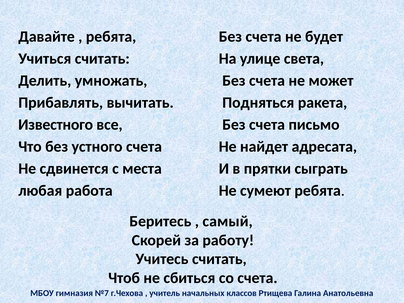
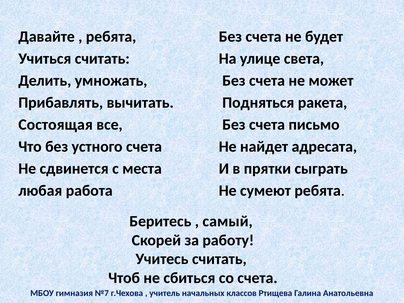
Известного: Известного -> Состоящая
